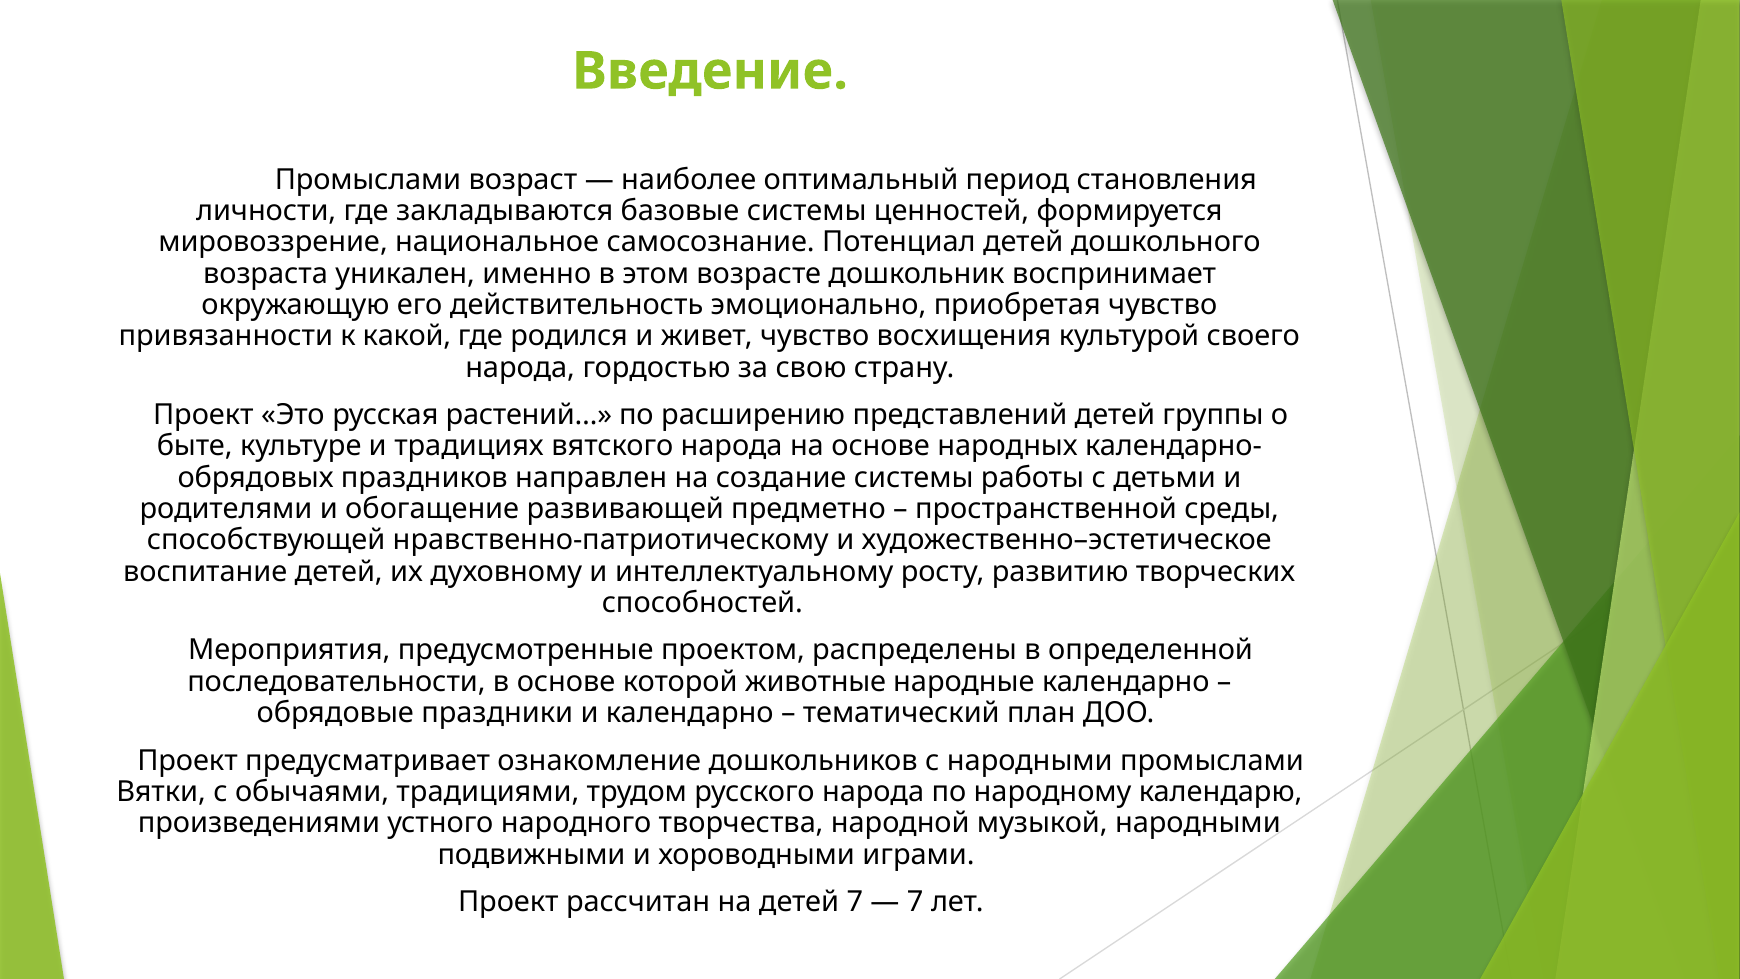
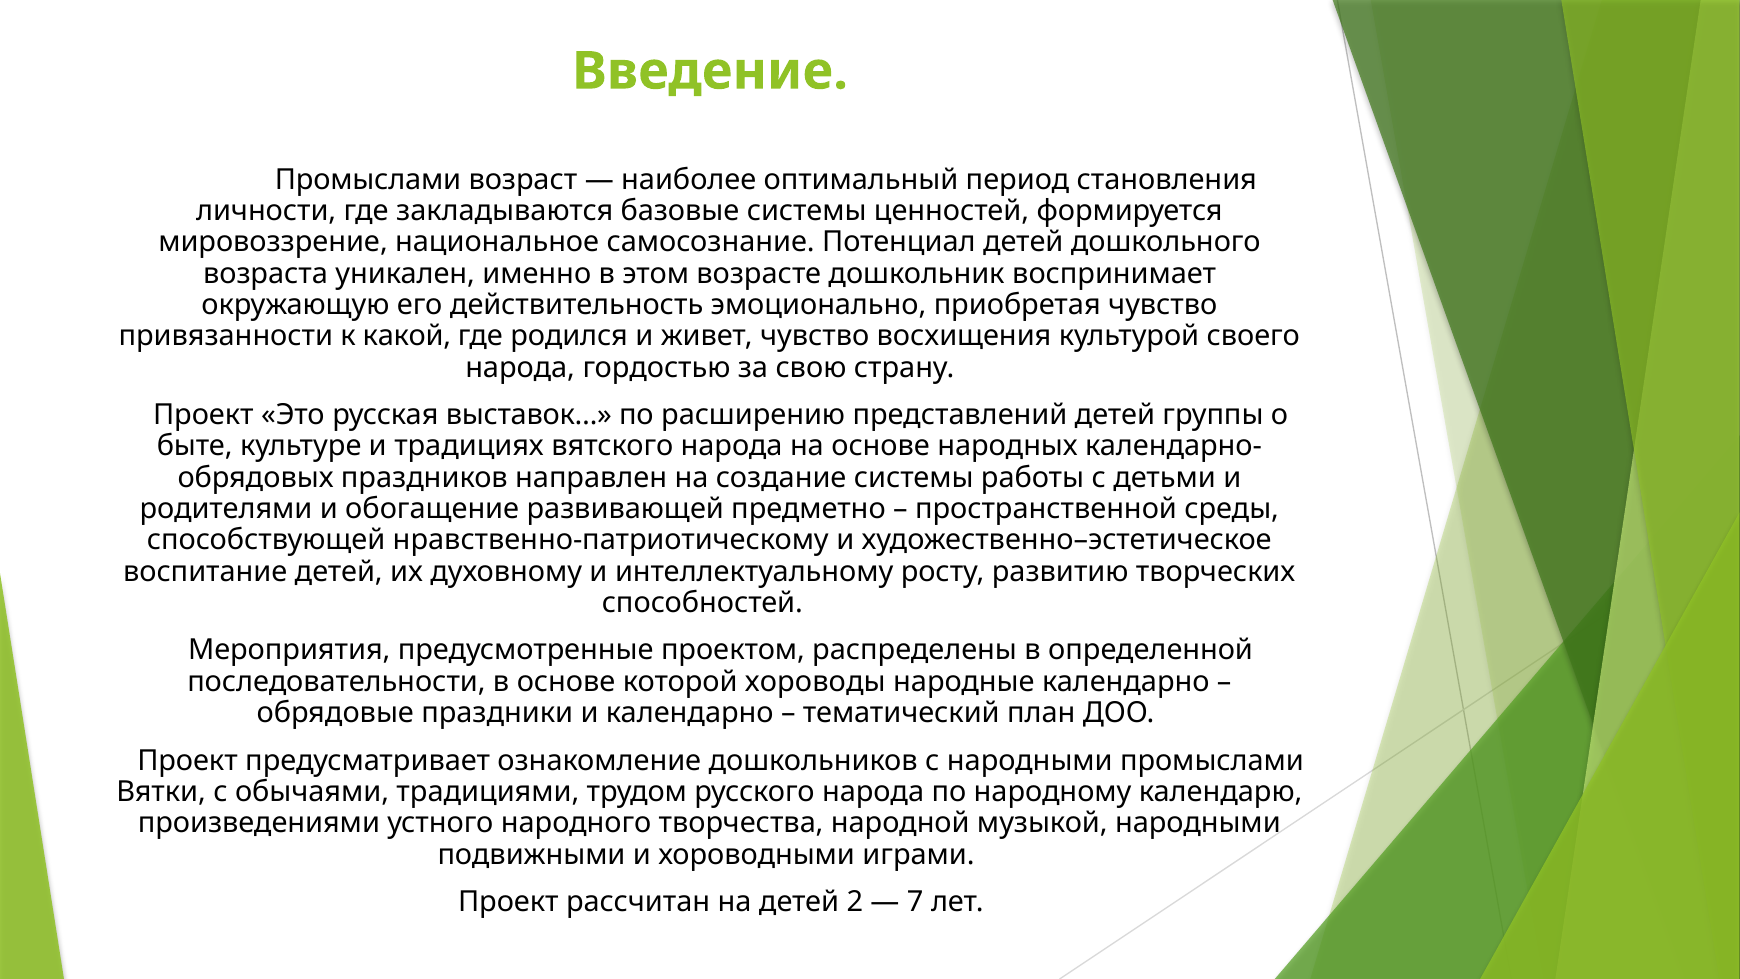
растений…: растений… -> выставок…
животные: животные -> хороводы
детей 7: 7 -> 2
